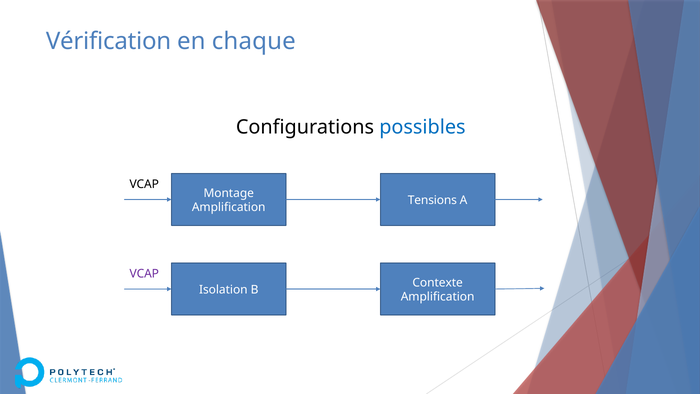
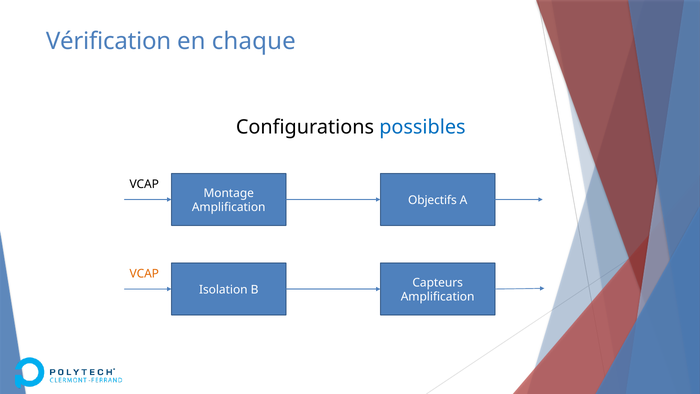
Tensions: Tensions -> Objectifs
VCAP at (144, 274) colour: purple -> orange
Contexte: Contexte -> Capteurs
